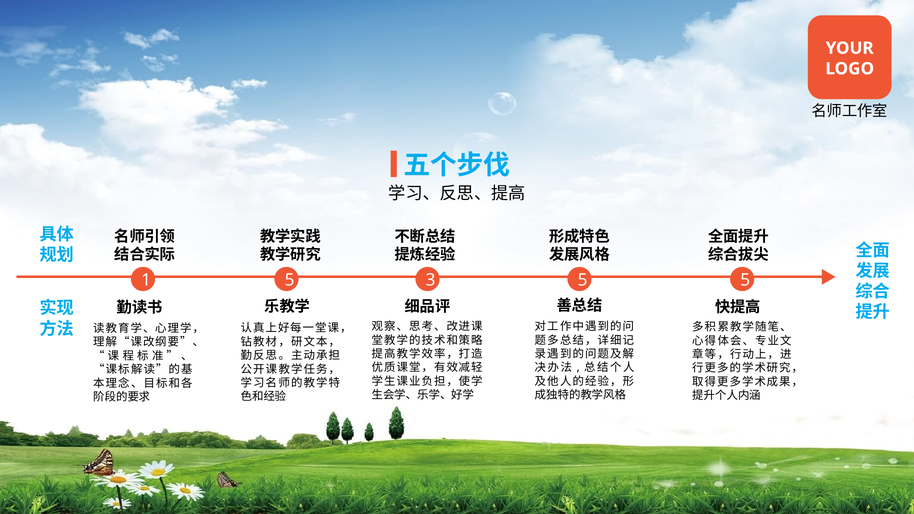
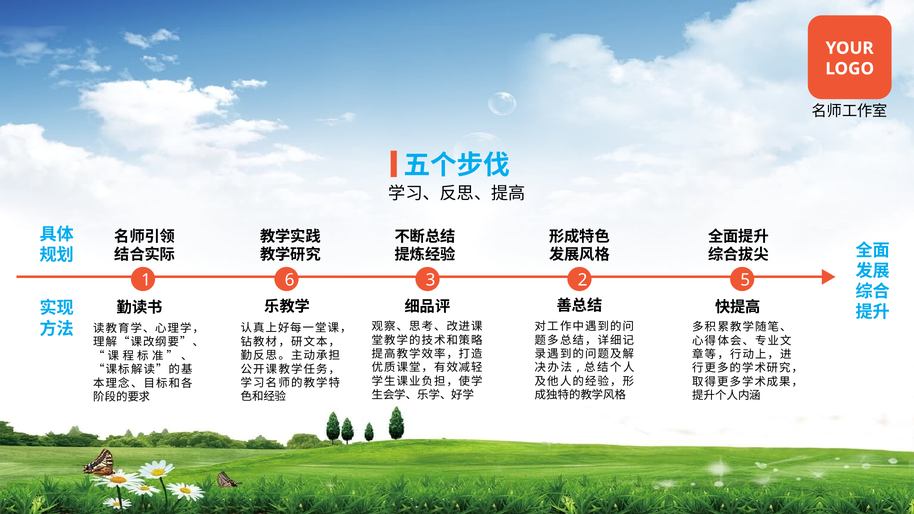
1 5: 5 -> 6
3 5: 5 -> 2
